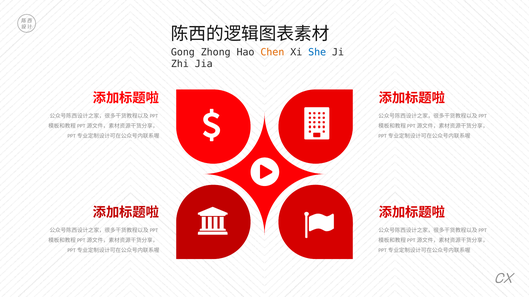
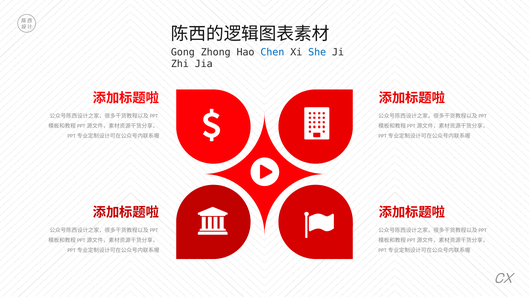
Chen colour: orange -> blue
